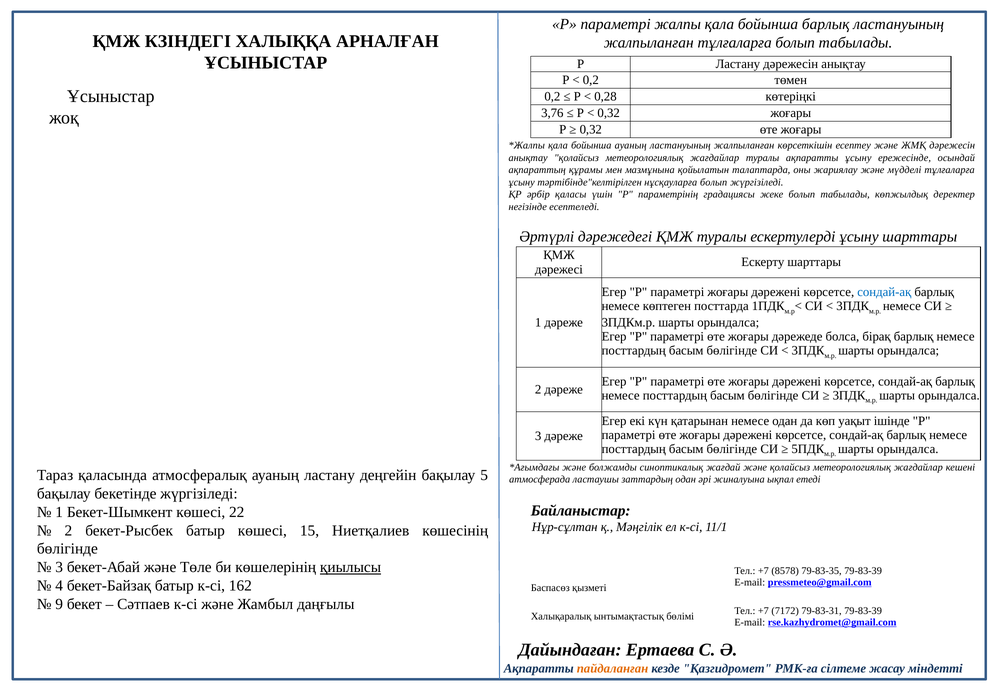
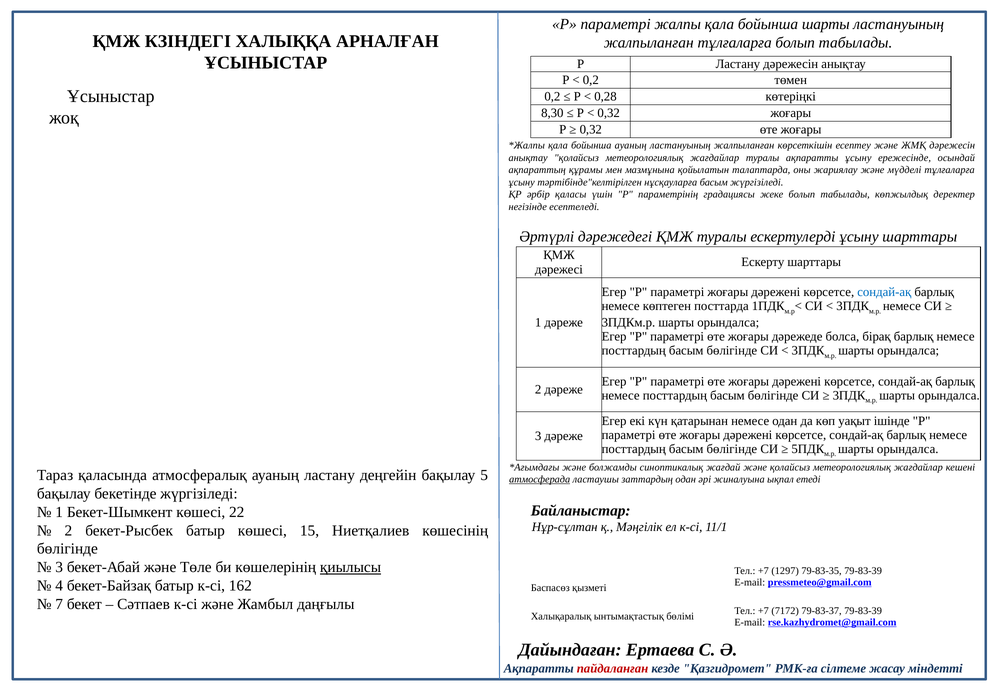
бойынша барлық: барлық -> шарты
3,76: 3,76 -> 8,30
нұсқауларға болып: болып -> басым
атмосферада underline: none -> present
8578: 8578 -> 1297
9: 9 -> 7
79-83-31: 79-83-31 -> 79-83-37
пайдаланған colour: orange -> red
